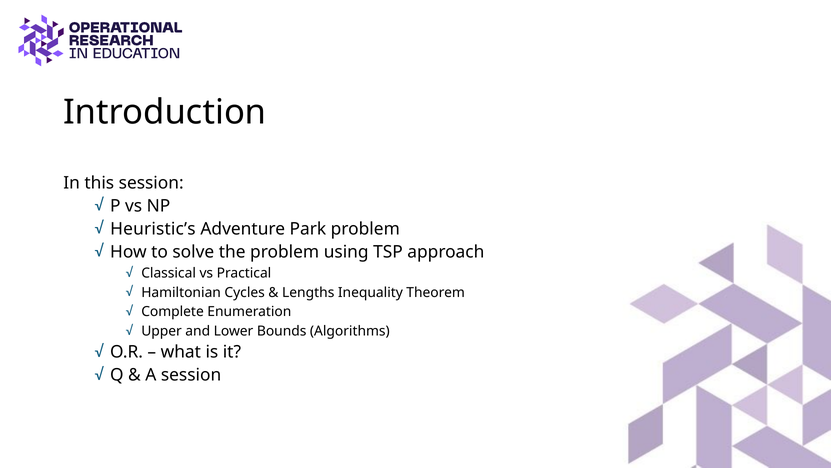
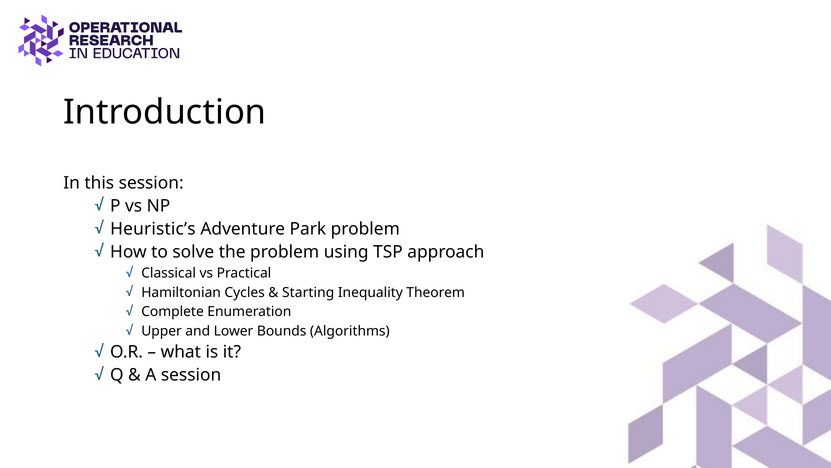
Lengths: Lengths -> Starting
